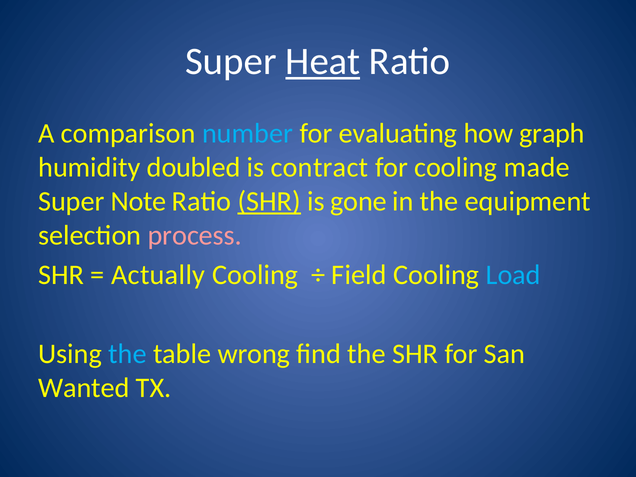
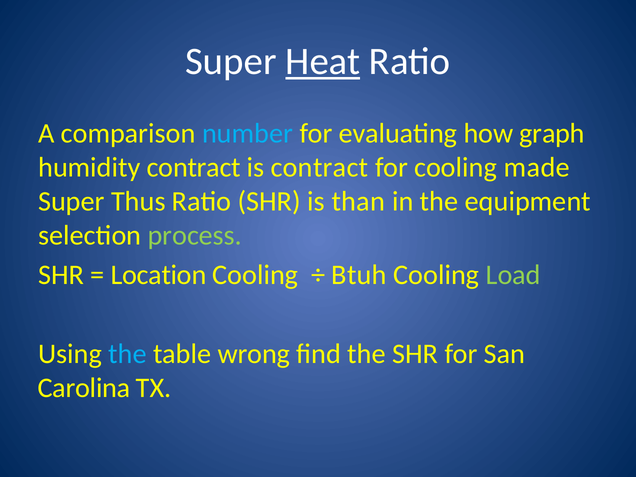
humidity doubled: doubled -> contract
Note: Note -> Thus
SHR at (269, 201) underline: present -> none
gone: gone -> than
process colour: pink -> light green
Actually: Actually -> Location
Field: Field -> Btuh
Load colour: light blue -> light green
Wanted: Wanted -> Carolina
